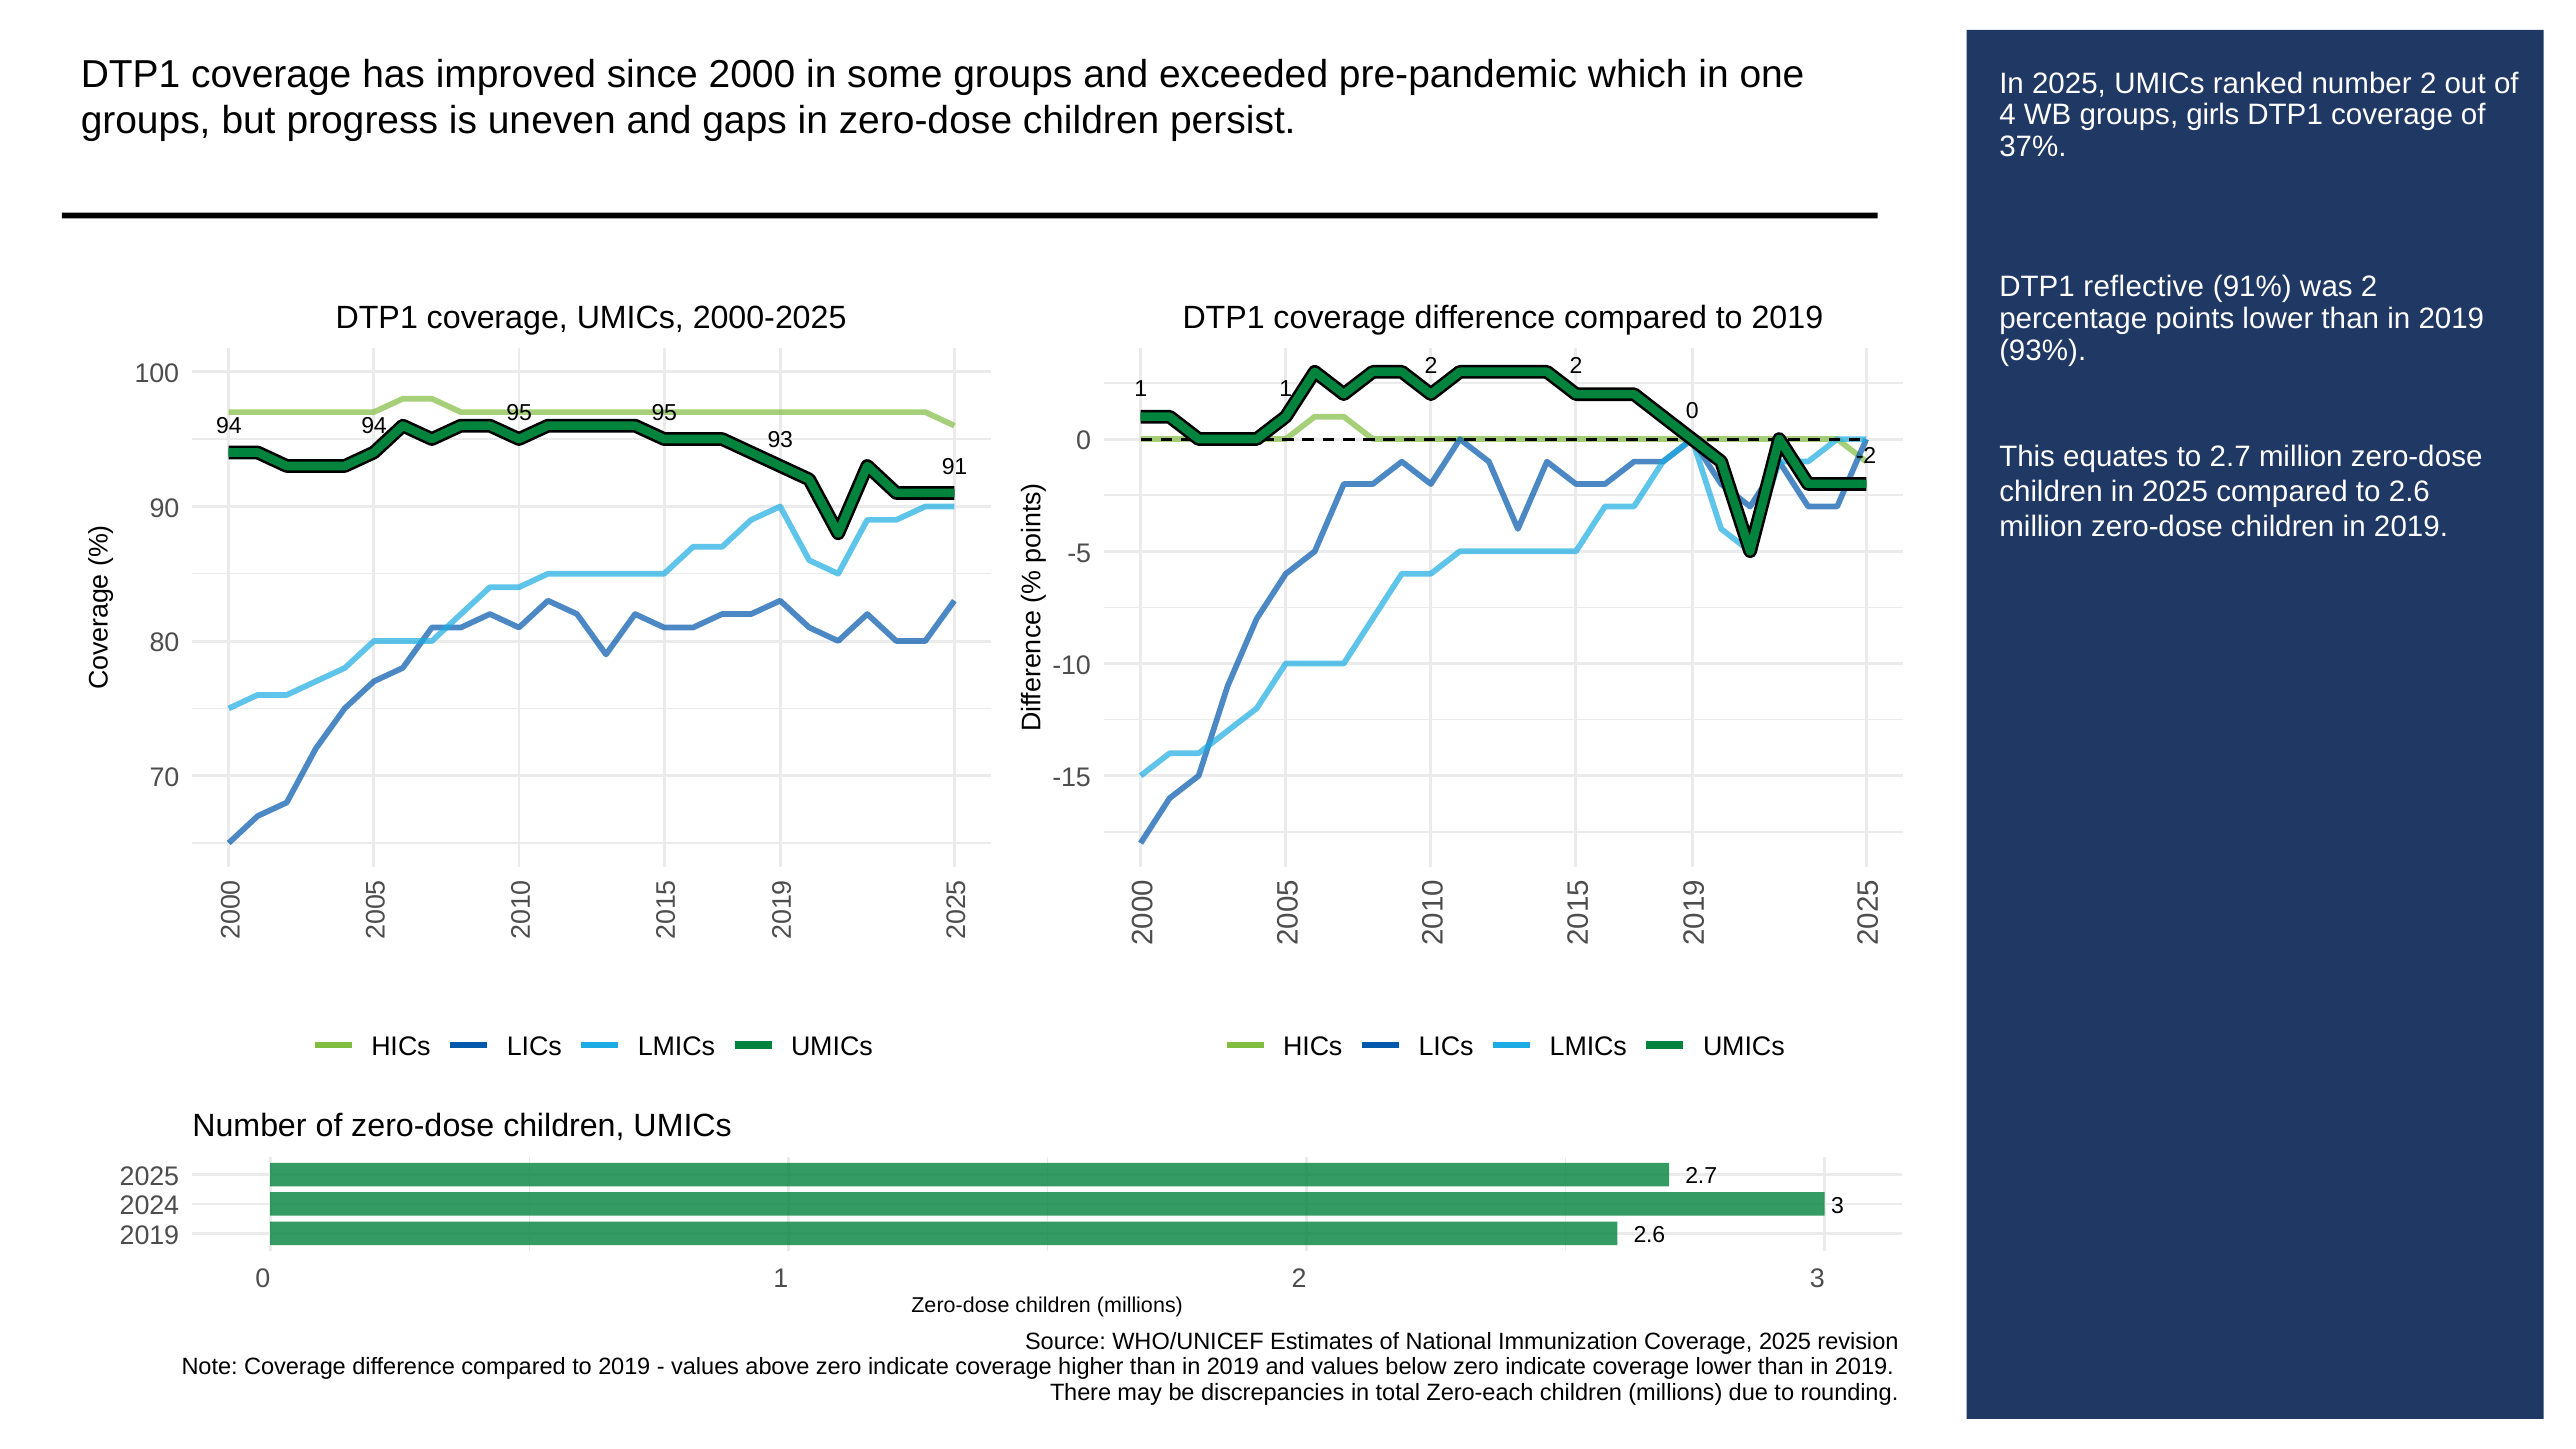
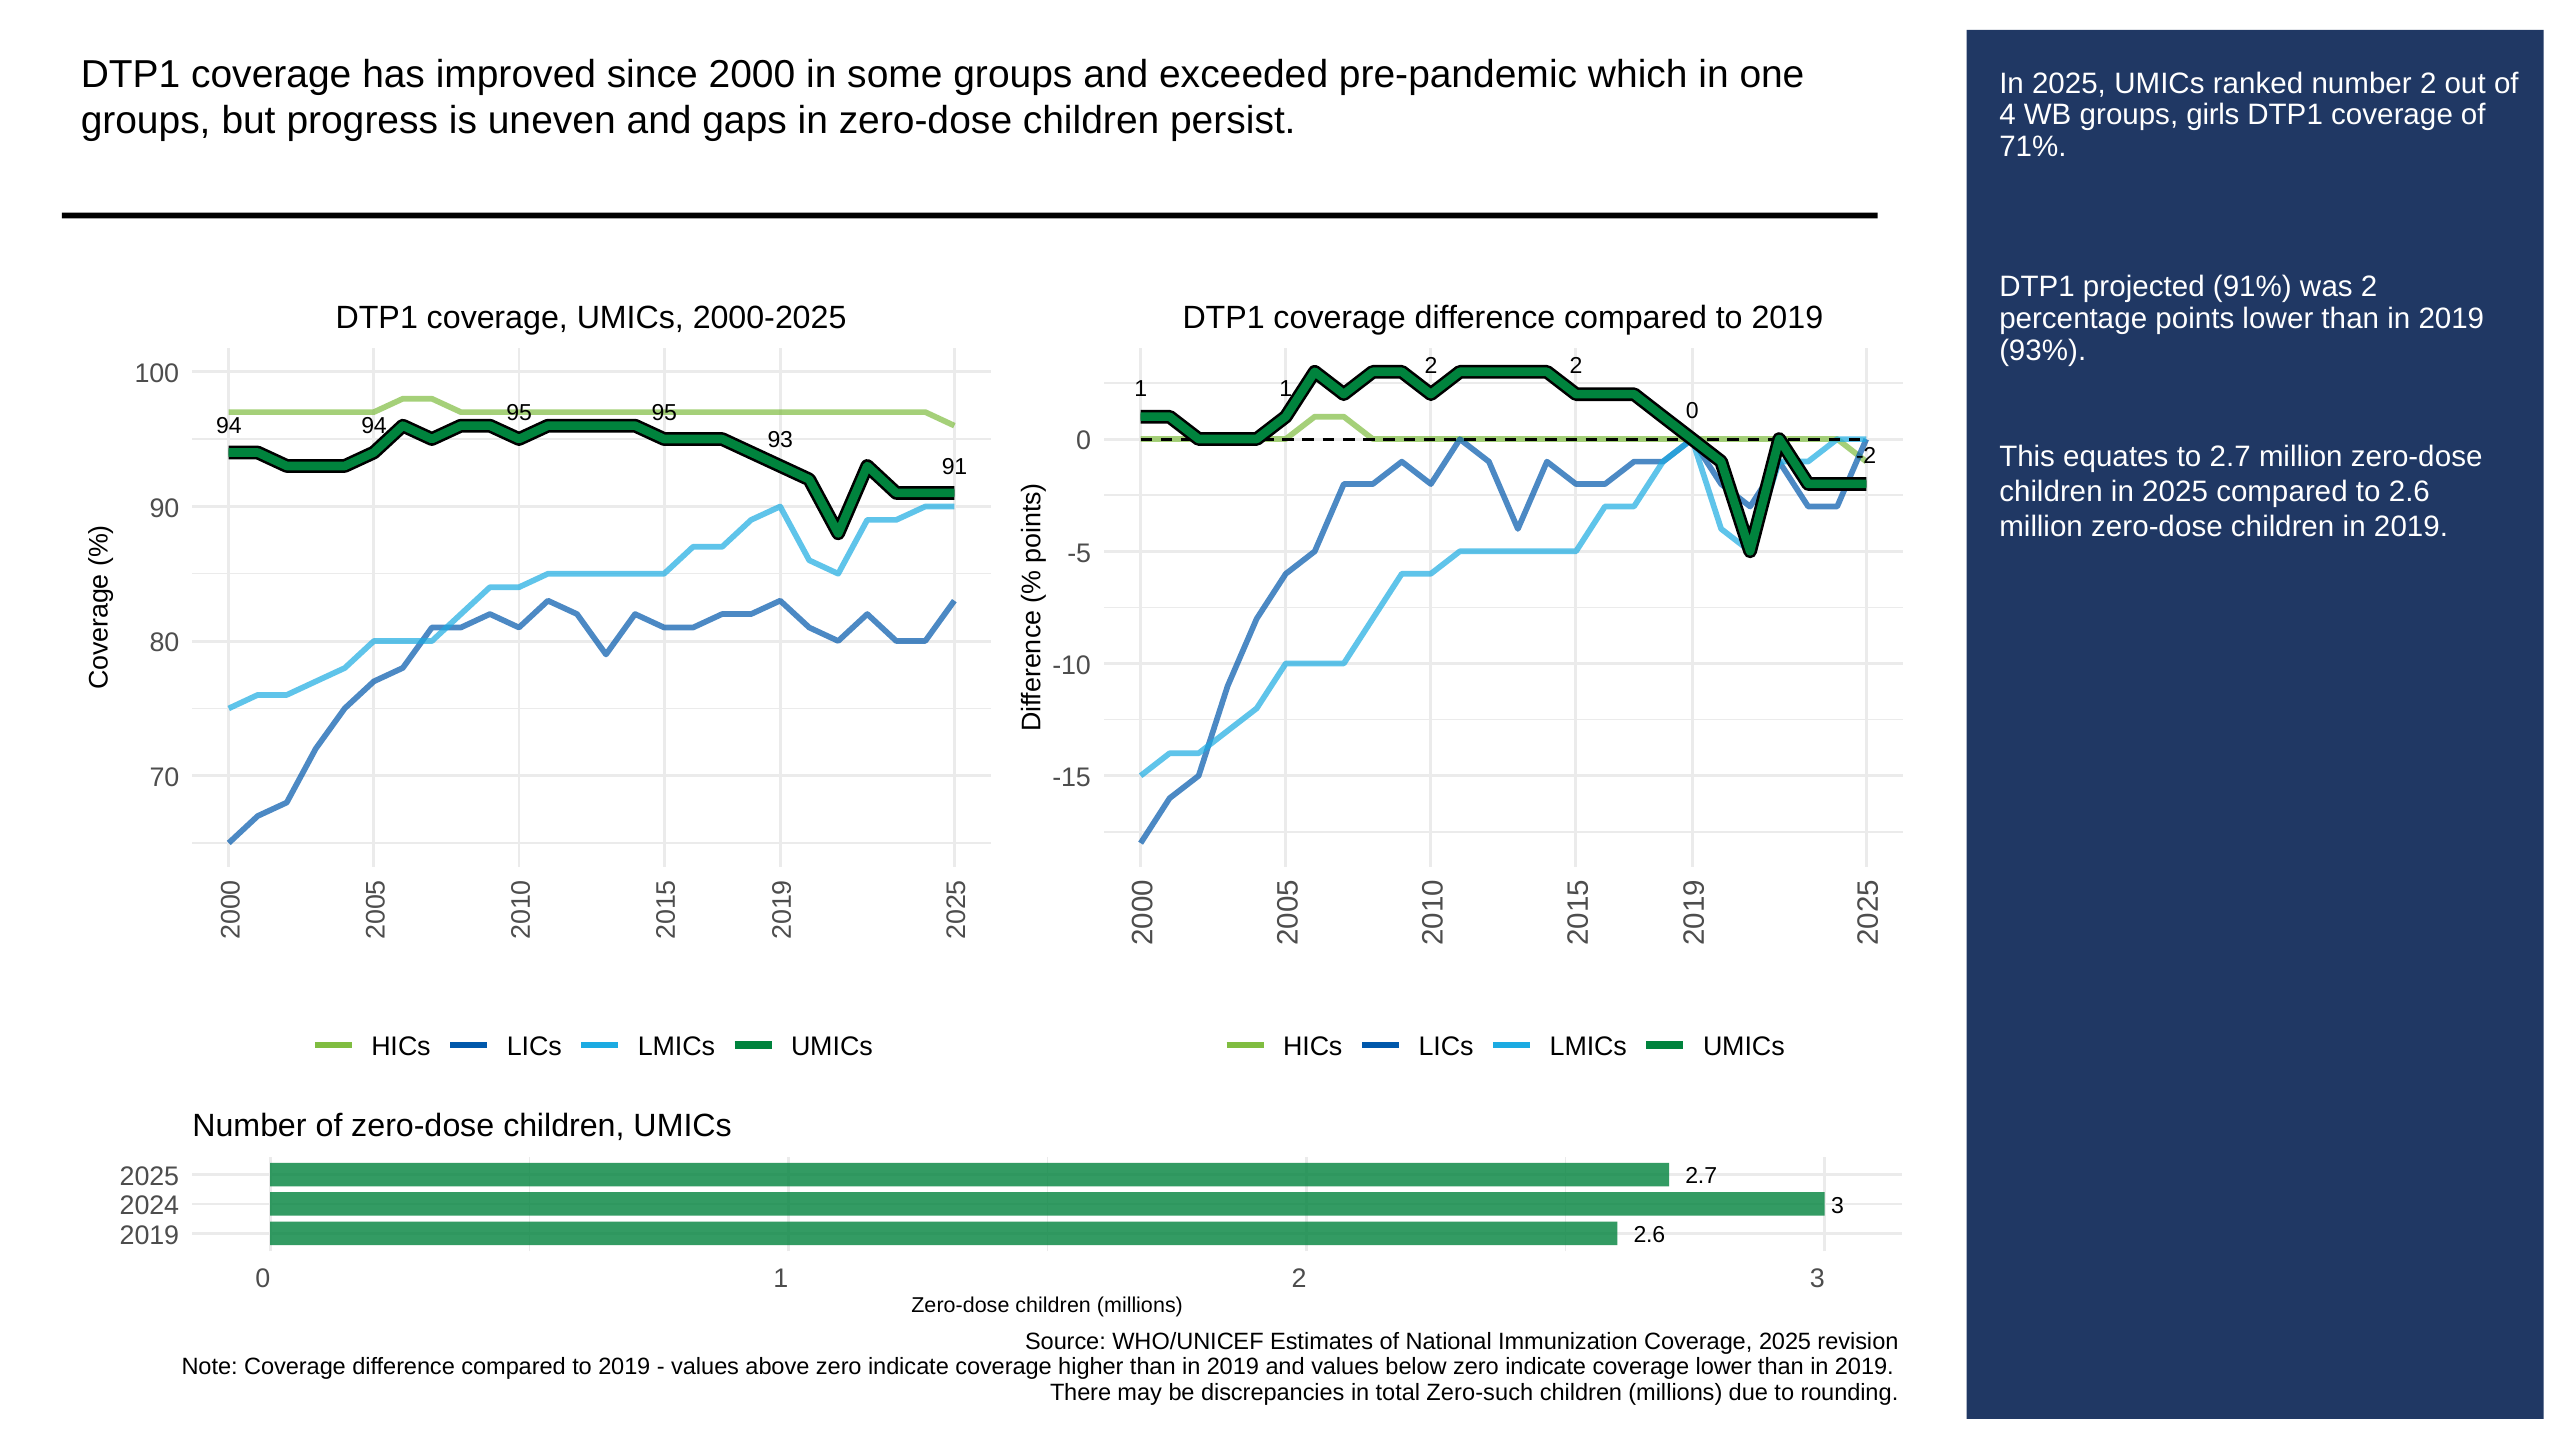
37%: 37% -> 71%
reflective: reflective -> projected
Zero-each: Zero-each -> Zero-such
